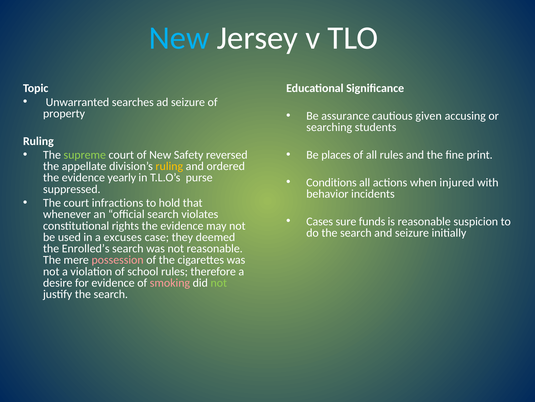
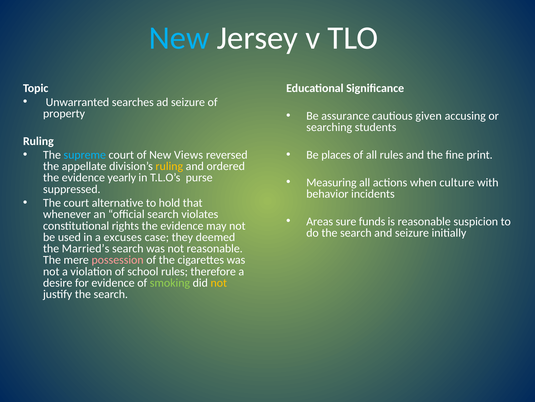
supreme colour: light green -> light blue
Safety: Safety -> Views
Conditions: Conditions -> Measuring
injured: injured -> culture
infractions: infractions -> alternative
Cases: Cases -> Areas
Enrolled’s: Enrolled’s -> Married’s
smoking colour: pink -> light green
not at (219, 282) colour: light green -> yellow
